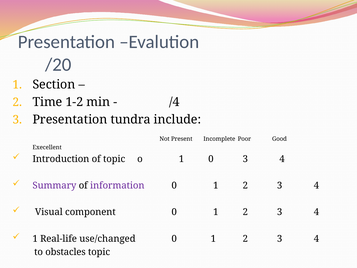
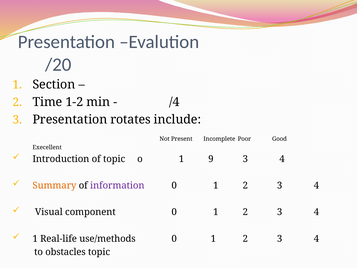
tundra: tundra -> rotates
1 0: 0 -> 9
Summary colour: purple -> orange
use/changed: use/changed -> use/methods
